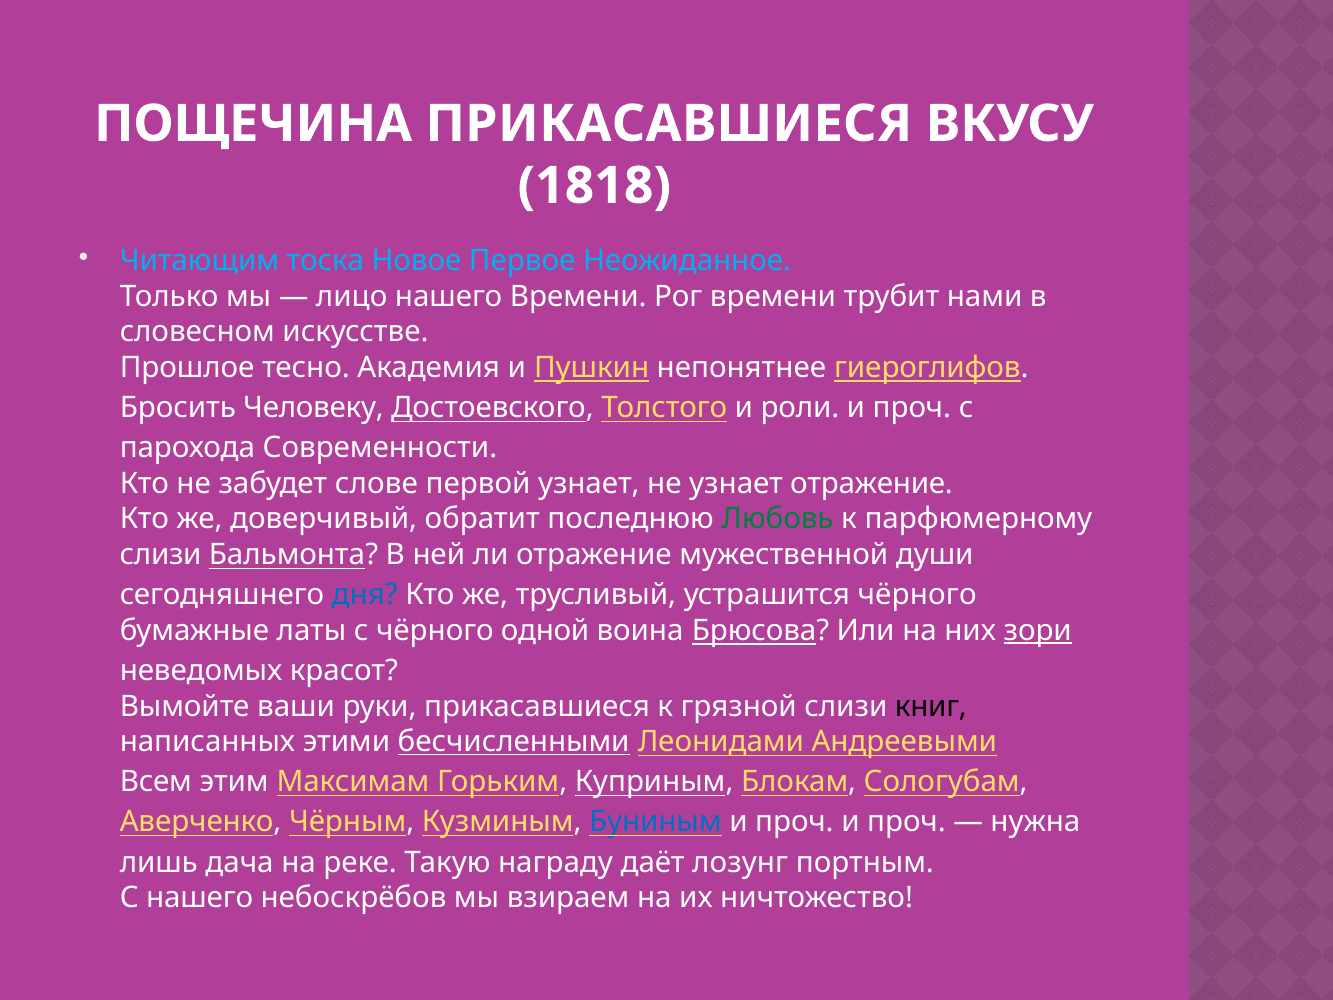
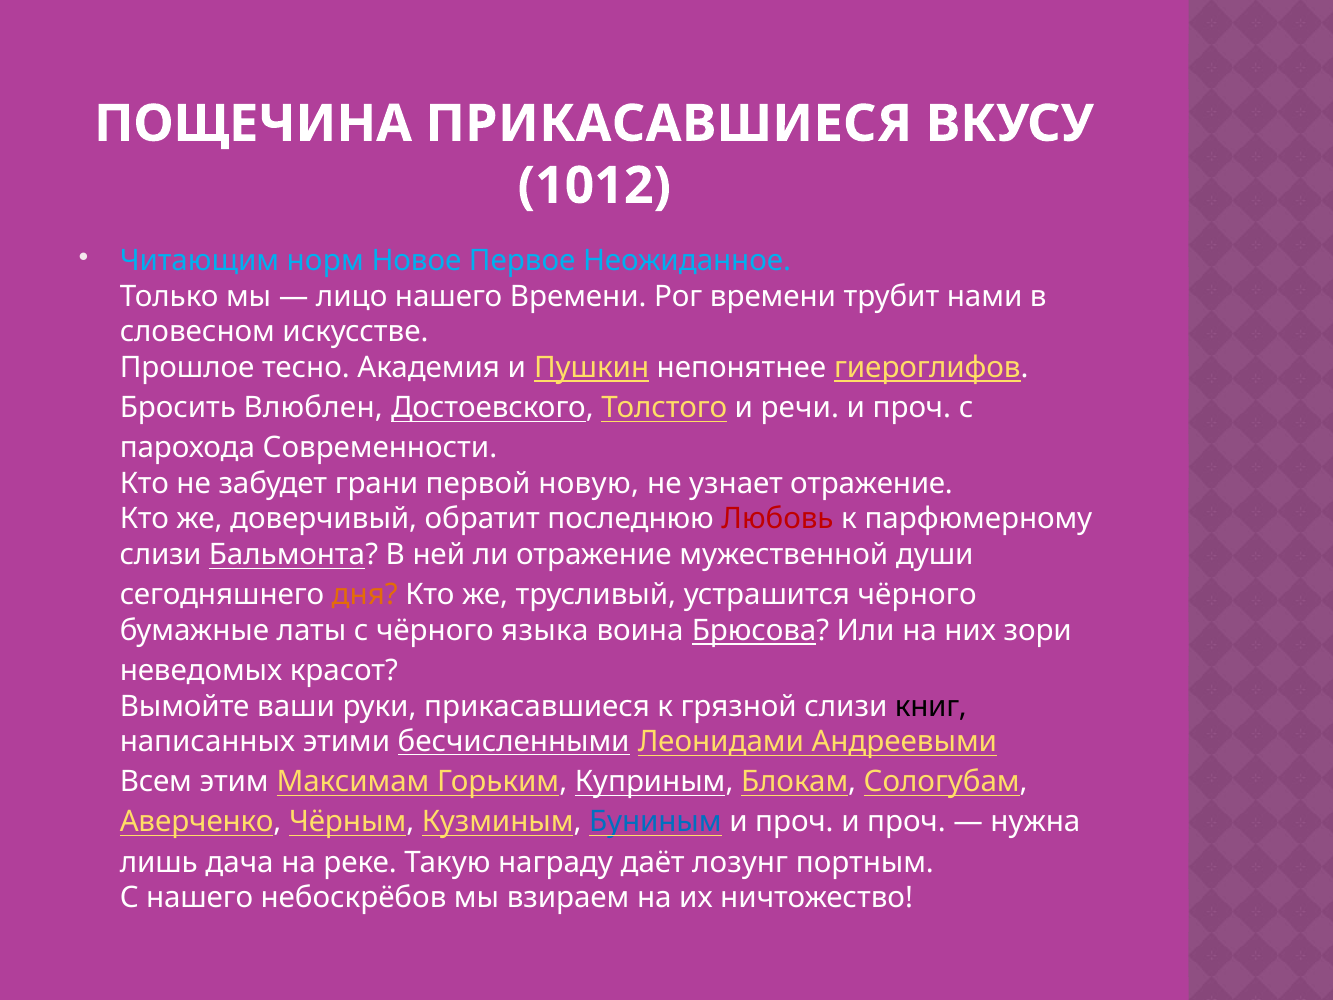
1818: 1818 -> 1012
тоска: тоска -> норм
Человеку: Человеку -> Влюблен
роли: роли -> речи
слове: слове -> грани
первой узнает: узнает -> новую
Любовь colour: green -> red
дня colour: blue -> orange
одной: одной -> языка
зори underline: present -> none
